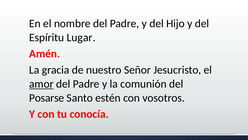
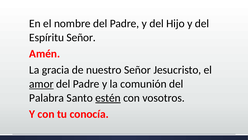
Espíritu Lugar: Lugar -> Señor
Posarse: Posarse -> Palabra
estén underline: none -> present
